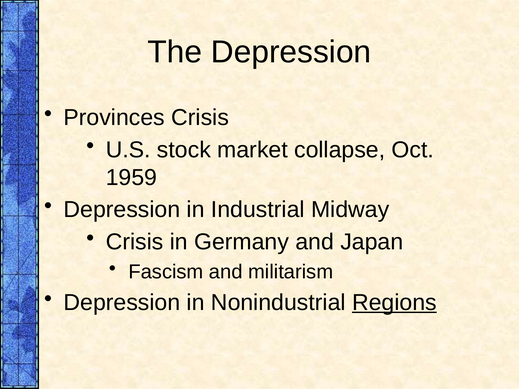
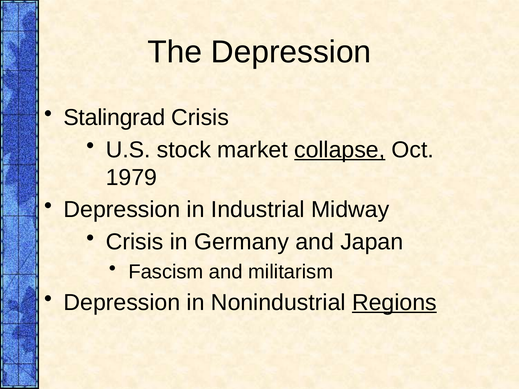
Provinces: Provinces -> Stalingrad
collapse underline: none -> present
1959: 1959 -> 1979
